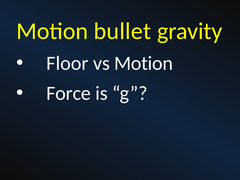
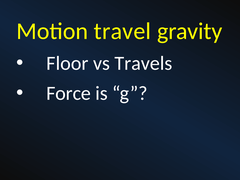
bullet: bullet -> travel
vs Motion: Motion -> Travels
